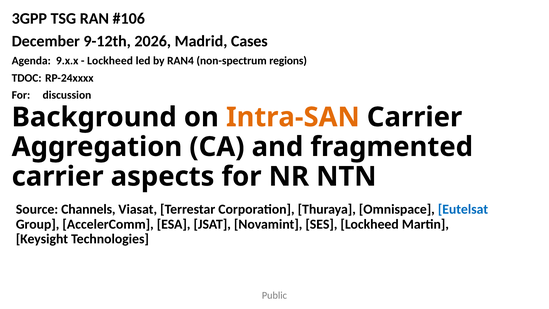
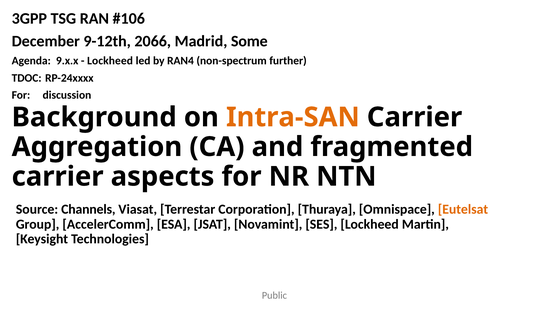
2026: 2026 -> 2066
Cases: Cases -> Some
regions: regions -> further
Eutelsat colour: blue -> orange
